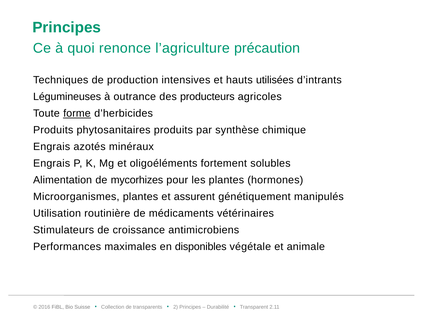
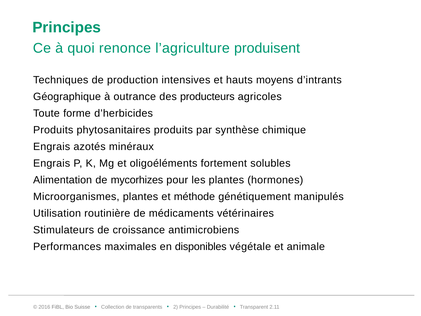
précaution: précaution -> produisent
utilisées: utilisées -> moyens
Légumineuses: Légumineuses -> Géographique
forme underline: present -> none
assurent: assurent -> méthode
